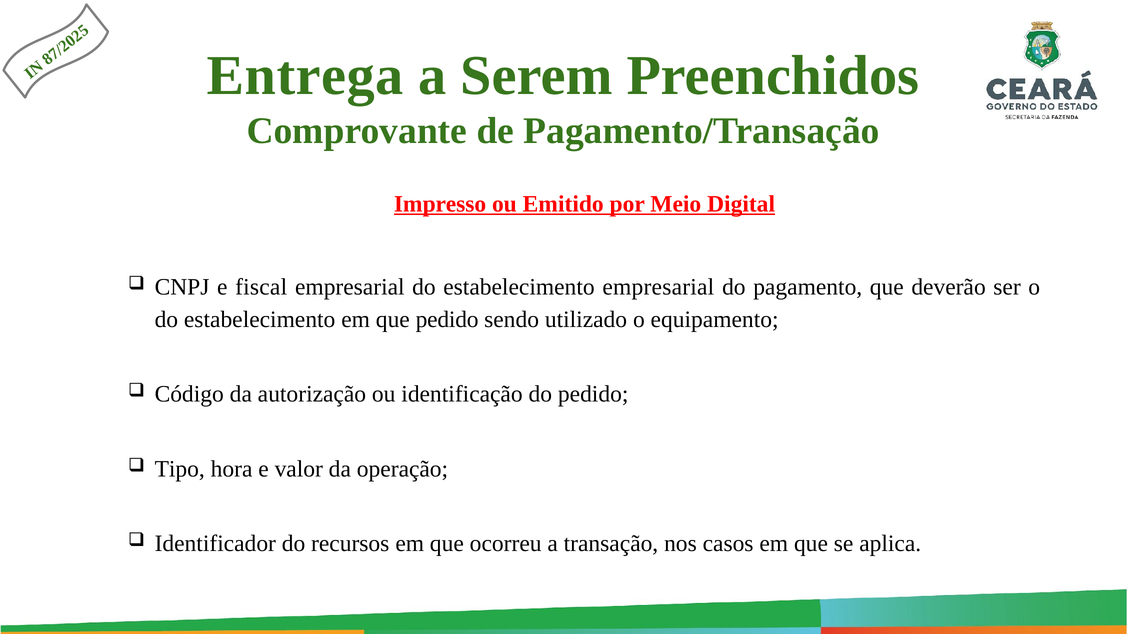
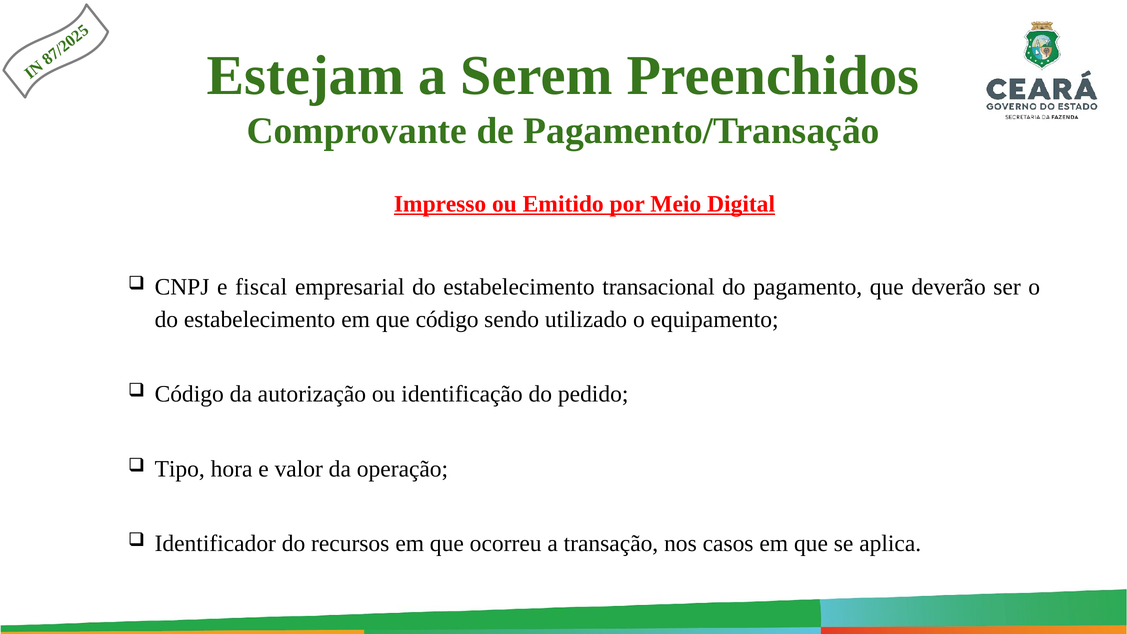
Entrega: Entrega -> Estejam
estabelecimento empresarial: empresarial -> transacional
que pedido: pedido -> código
